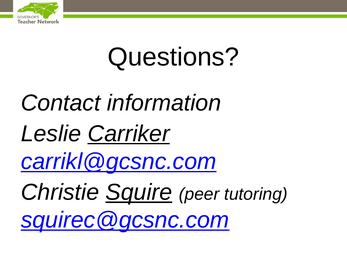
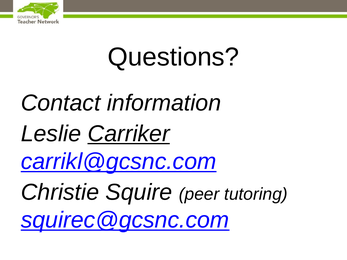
Squire underline: present -> none
